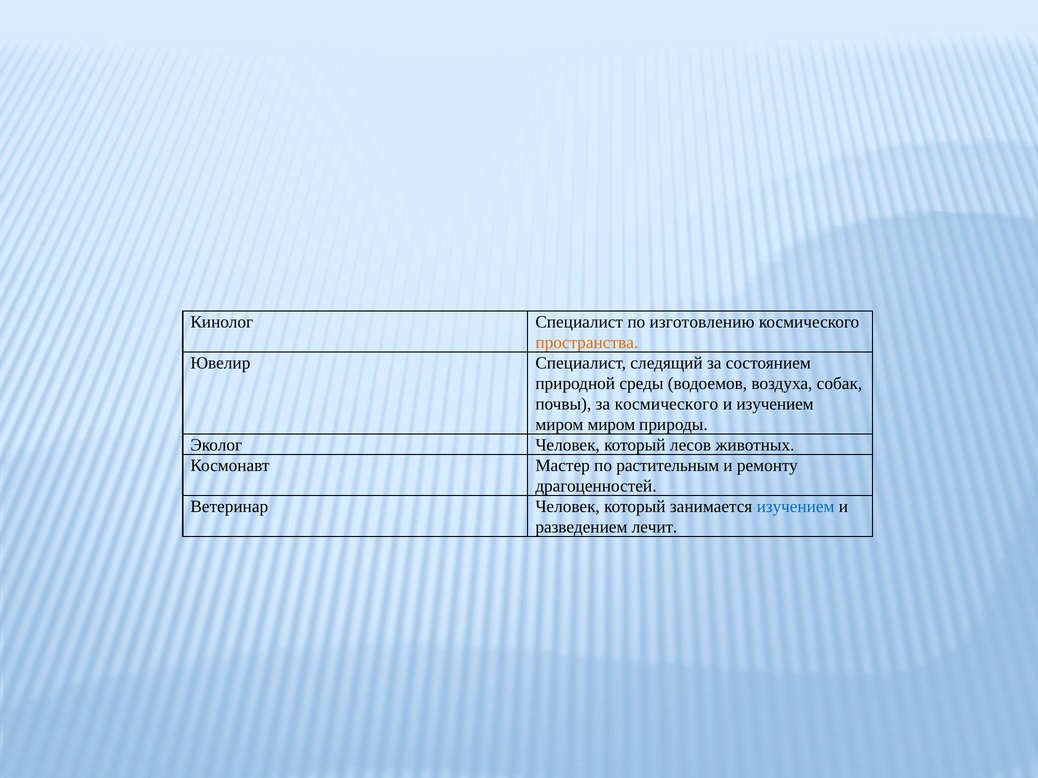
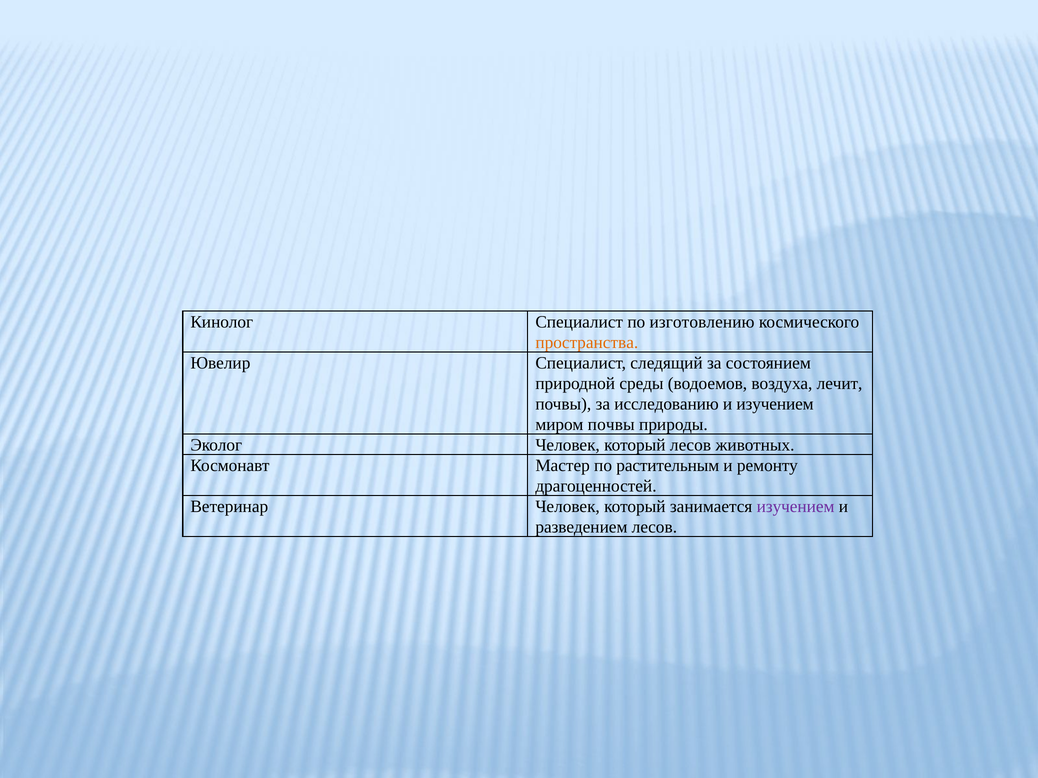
собак: собак -> лечит
за космического: космического -> исследованию
миром миром: миром -> почвы
изучением at (796, 507) colour: blue -> purple
разведением лечит: лечит -> лесов
